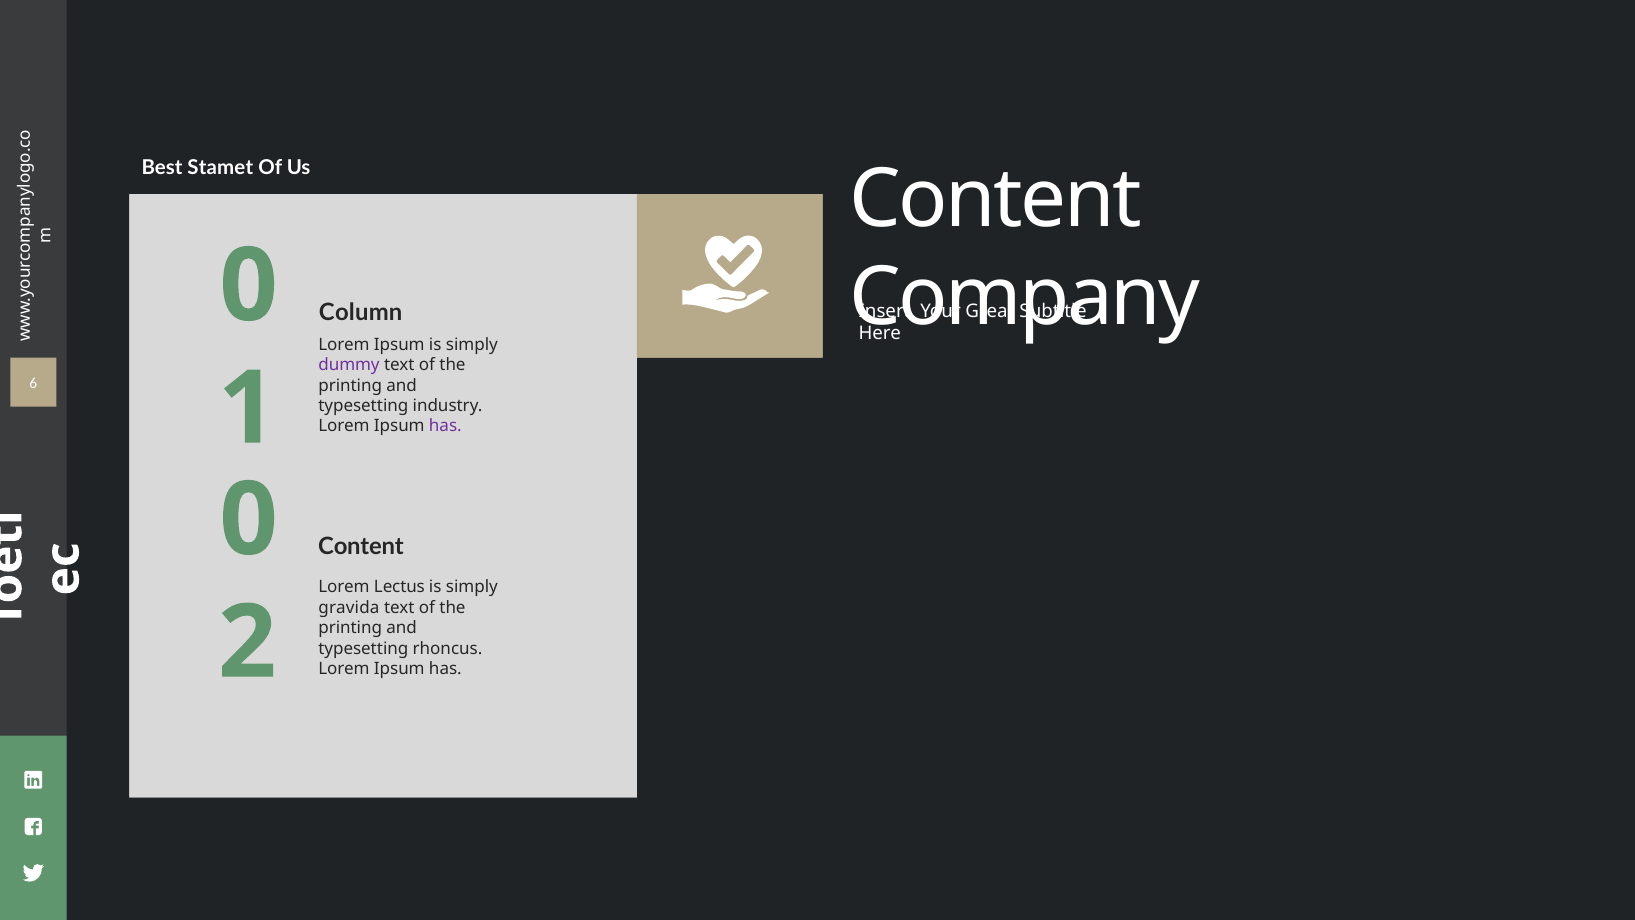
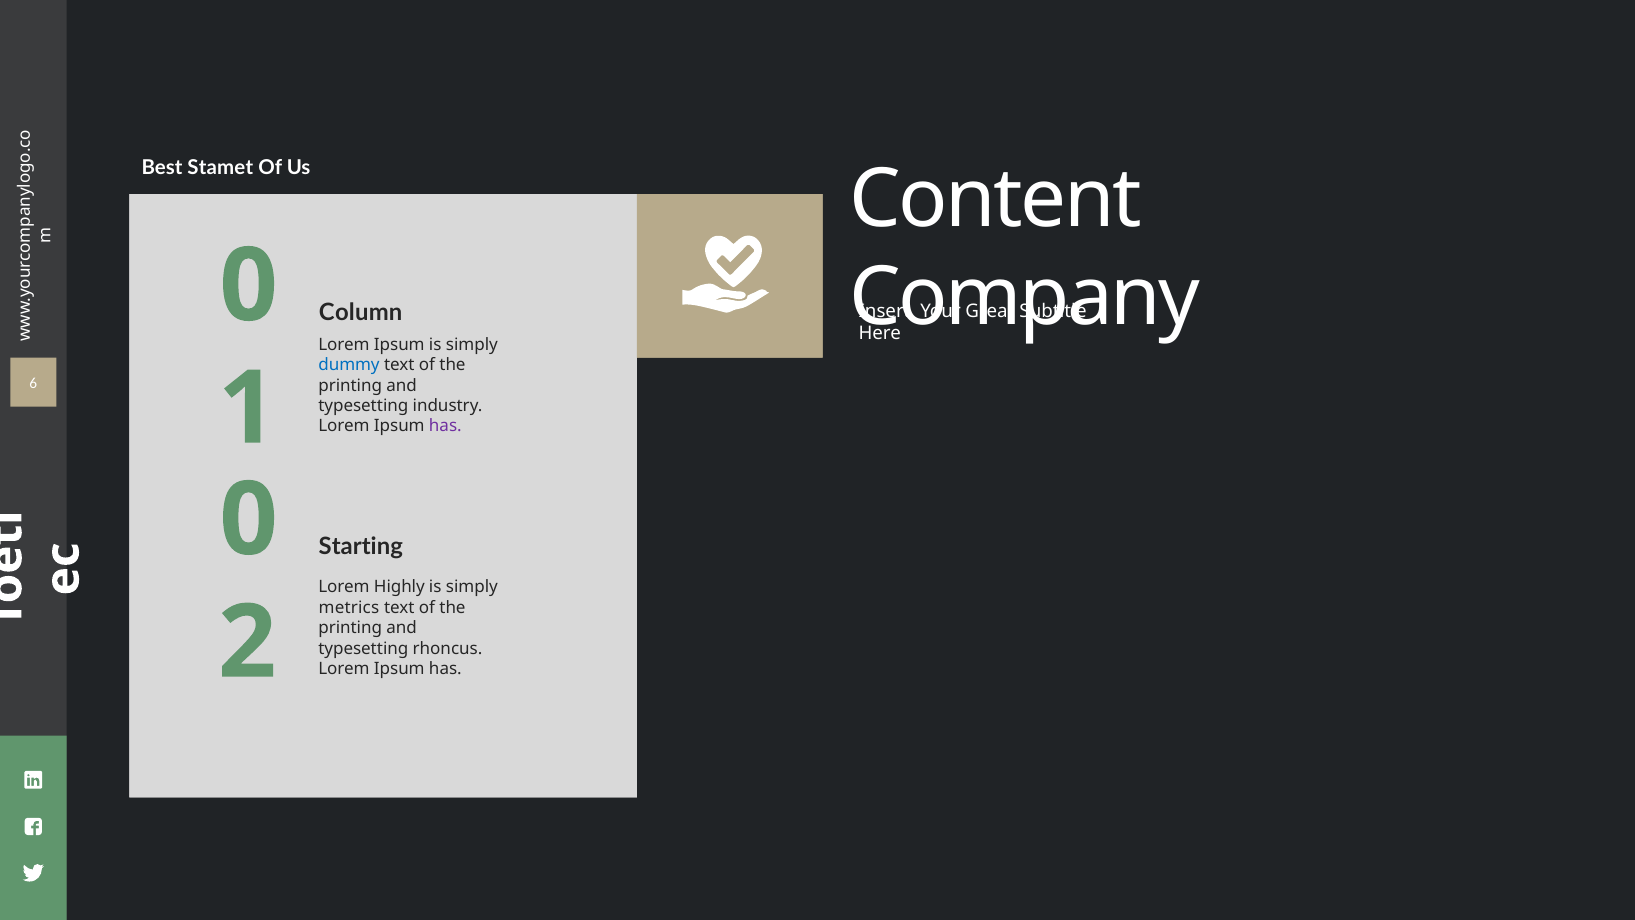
dummy colour: purple -> blue
Content at (361, 547): Content -> Starting
Lectus: Lectus -> Highly
gravida: gravida -> metrics
